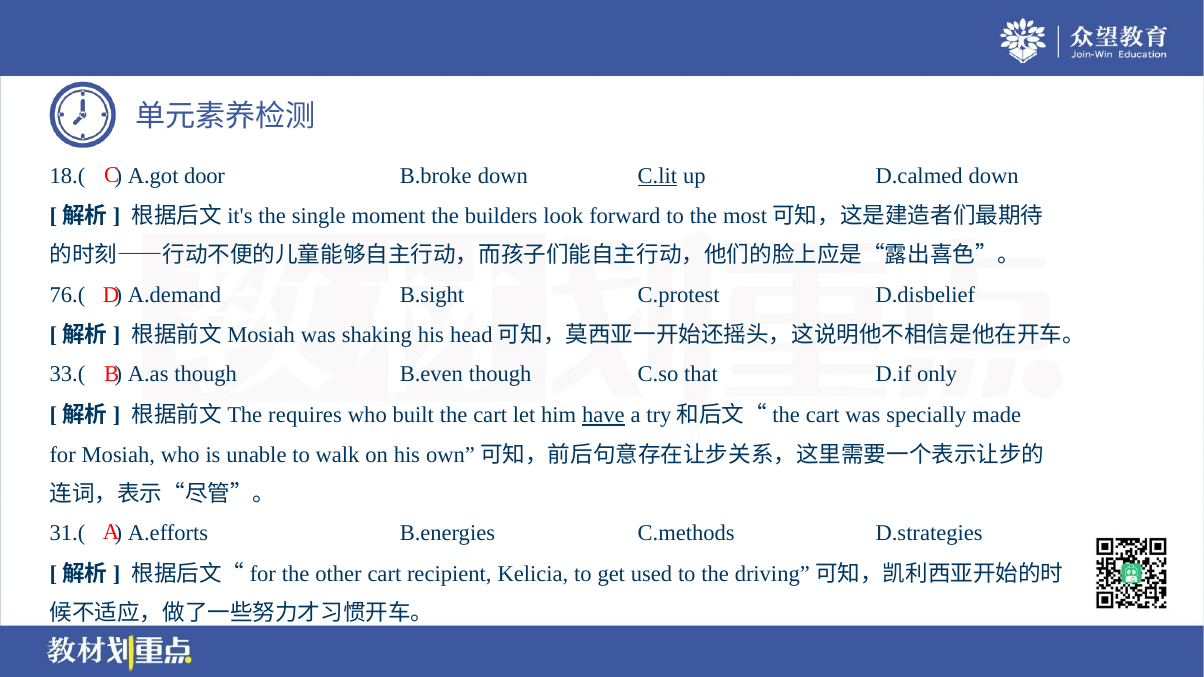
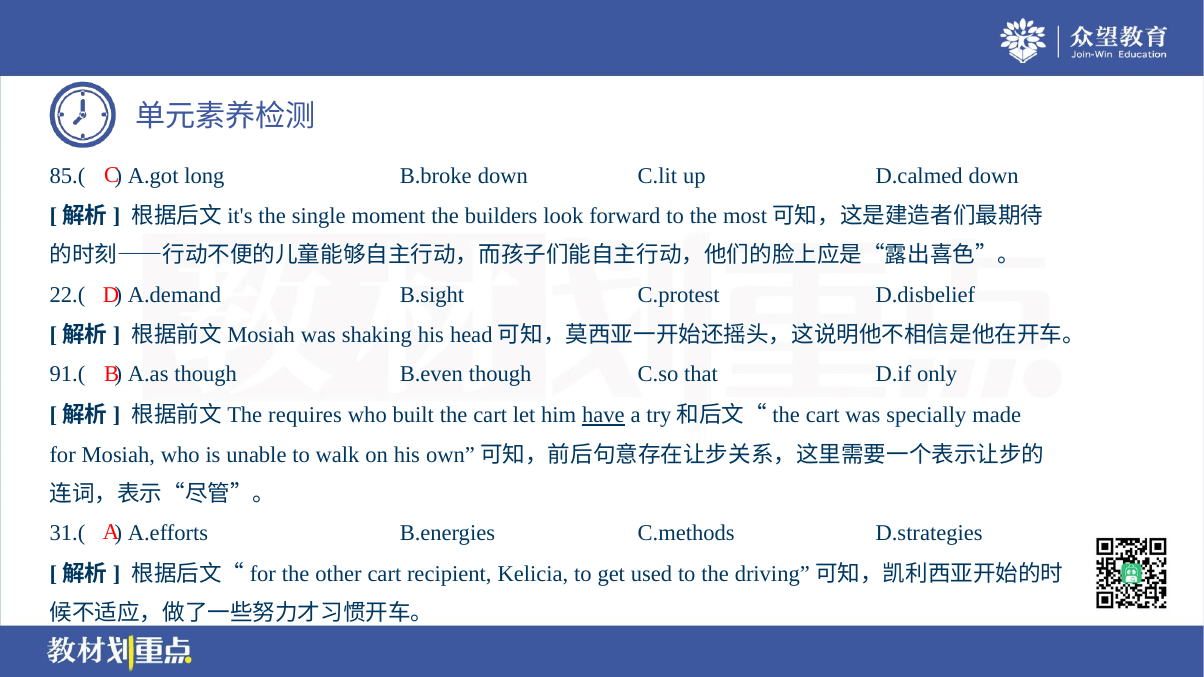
18.(: 18.( -> 85.(
door: door -> long
C.lit underline: present -> none
76.(: 76.( -> 22.(
33.(: 33.( -> 91.(
